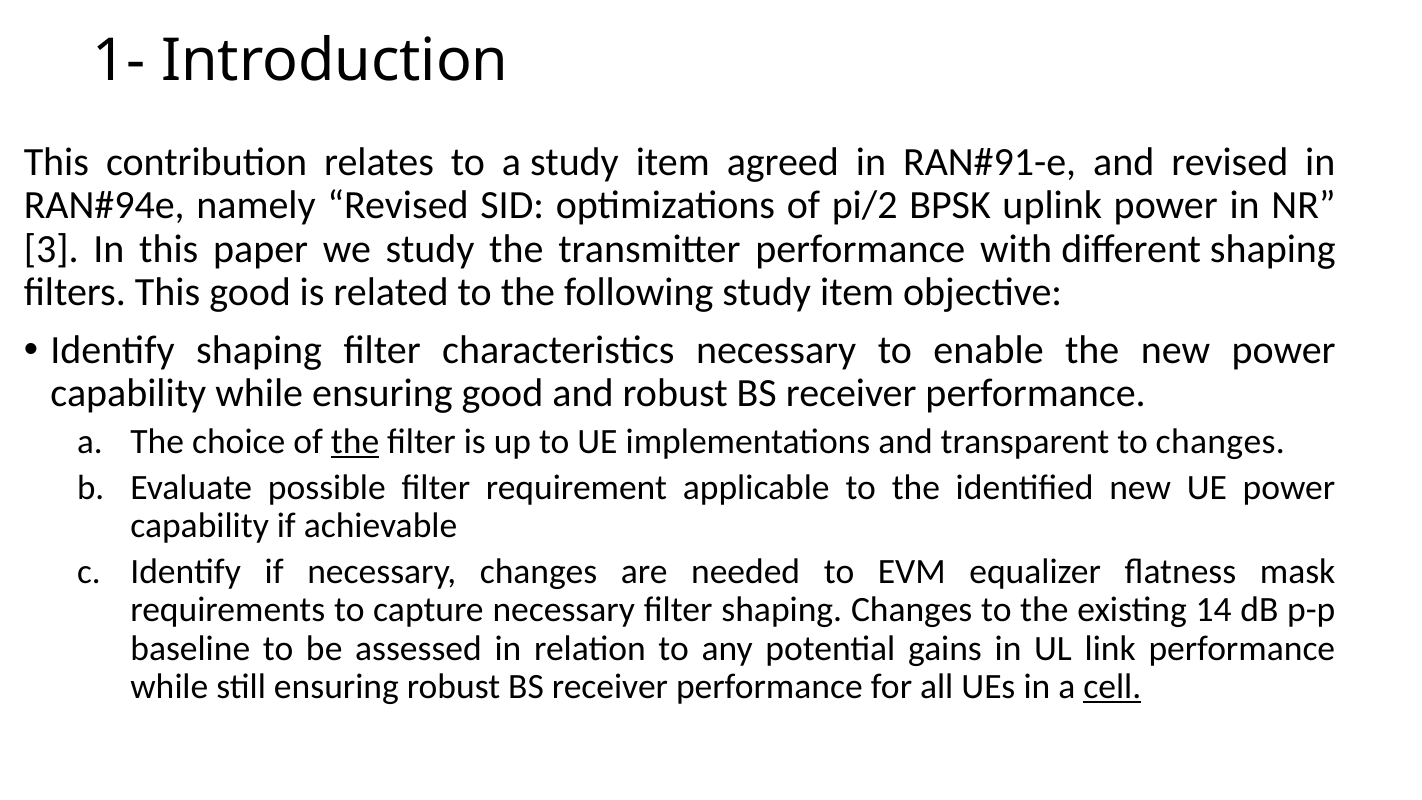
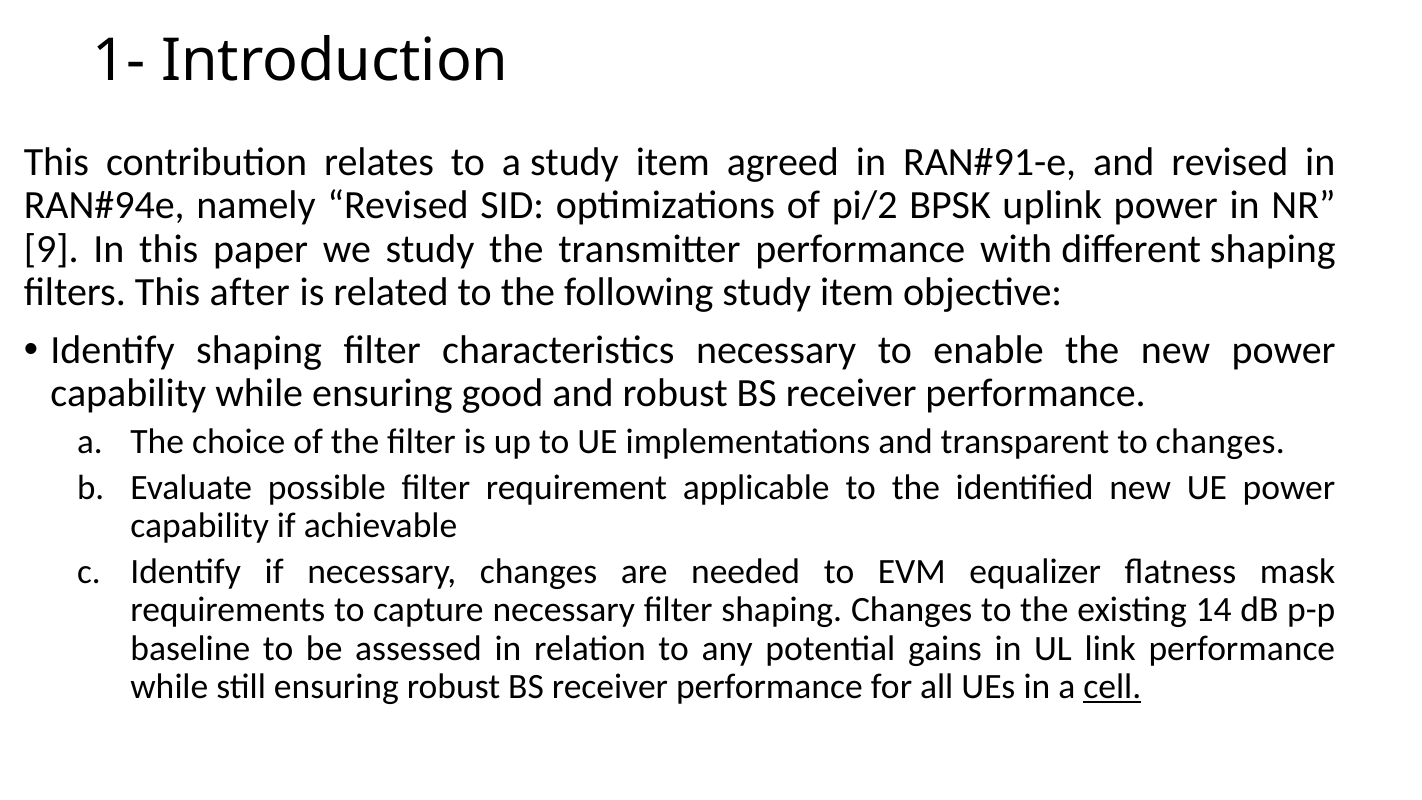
3: 3 -> 9
This good: good -> after
the at (355, 442) underline: present -> none
